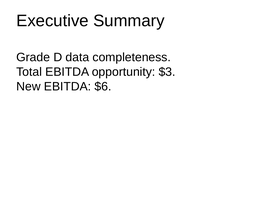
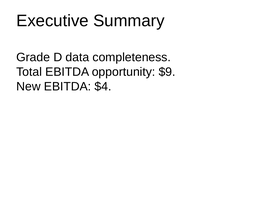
$3: $3 -> $9
$6: $6 -> $4
